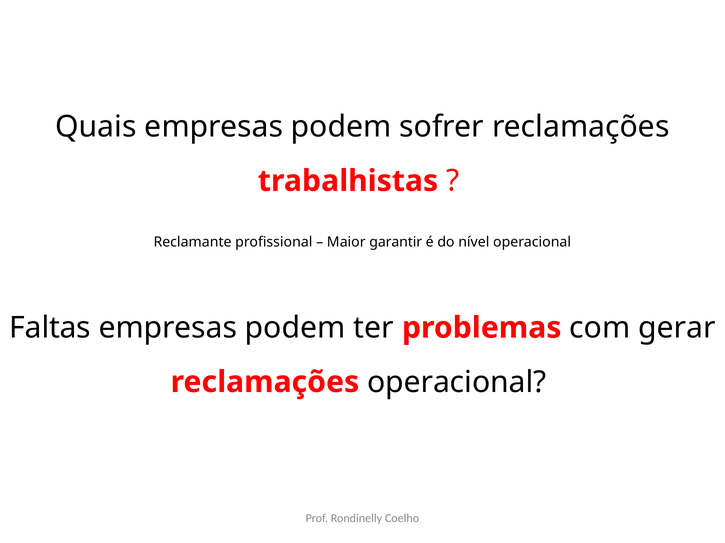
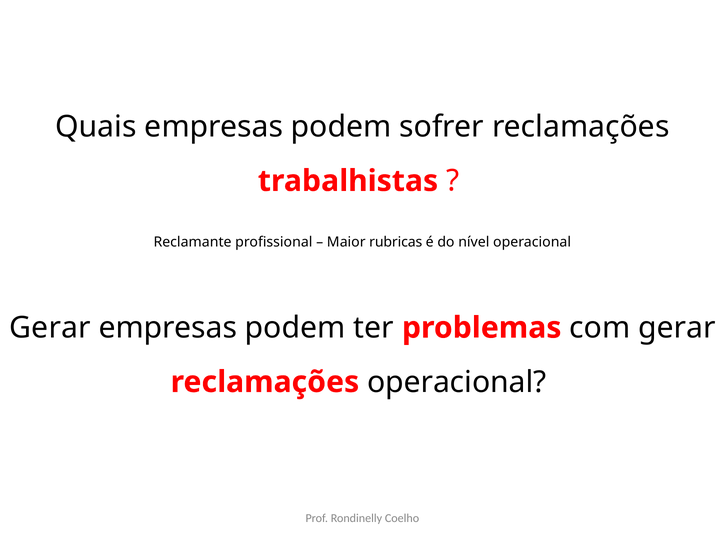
garantir: garantir -> rubricas
Faltas at (50, 328): Faltas -> Gerar
